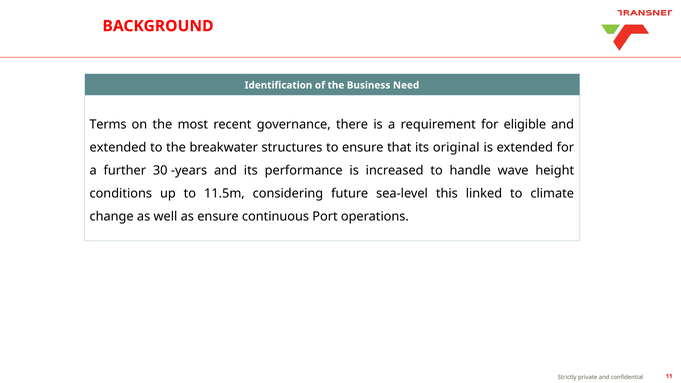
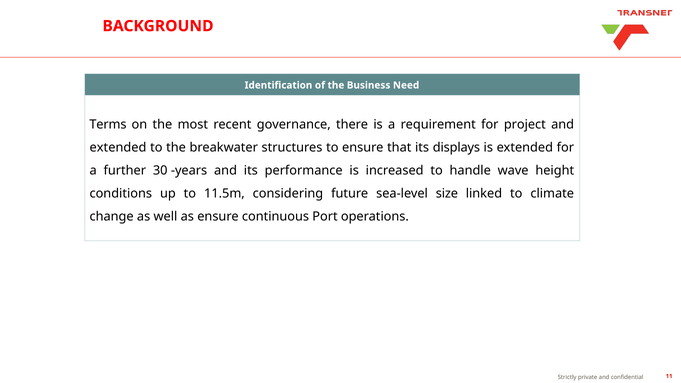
eligible: eligible -> project
original: original -> displays
this: this -> size
